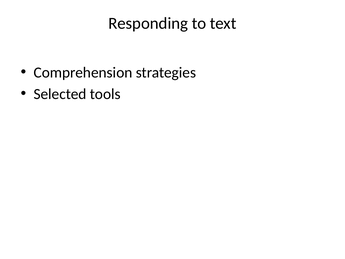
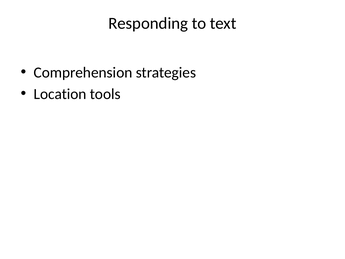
Selected: Selected -> Location
